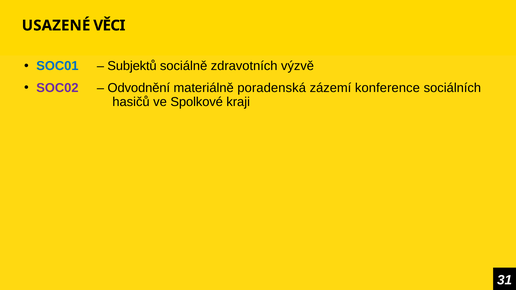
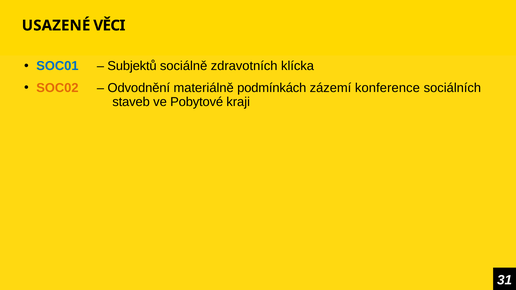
výzvě: výzvě -> klícka
SOC02 colour: purple -> orange
poradenská: poradenská -> podmínkách
hasičů: hasičů -> staveb
Spolkové: Spolkové -> Pobytové
